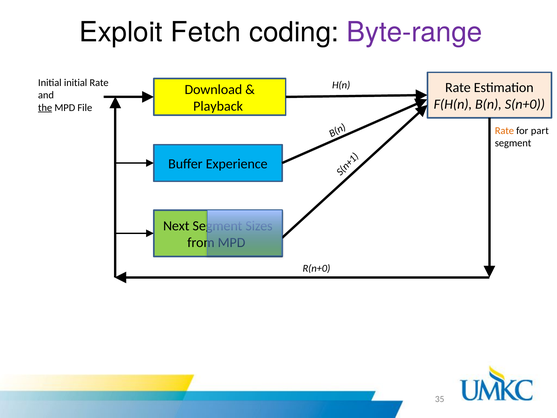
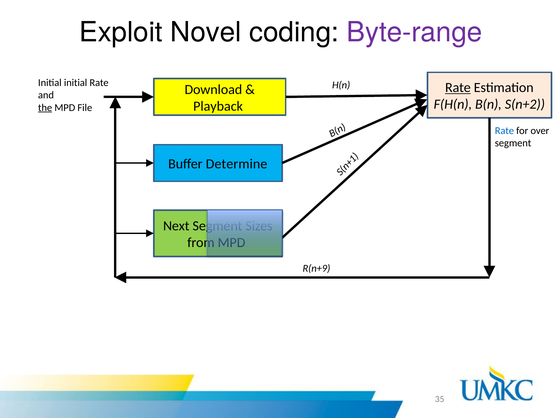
Fetch: Fetch -> Novel
Rate at (458, 88) underline: none -> present
S(n+0: S(n+0 -> S(n+2
Rate at (504, 130) colour: orange -> blue
part: part -> over
Experience: Experience -> Determine
R(n+0: R(n+0 -> R(n+9
